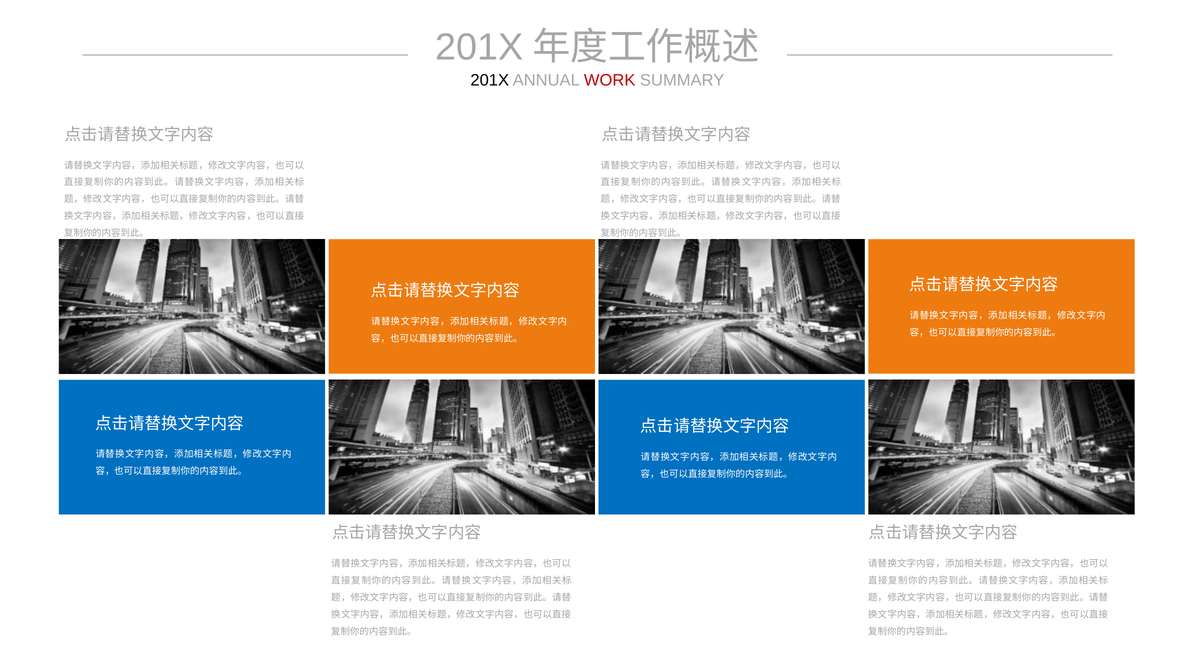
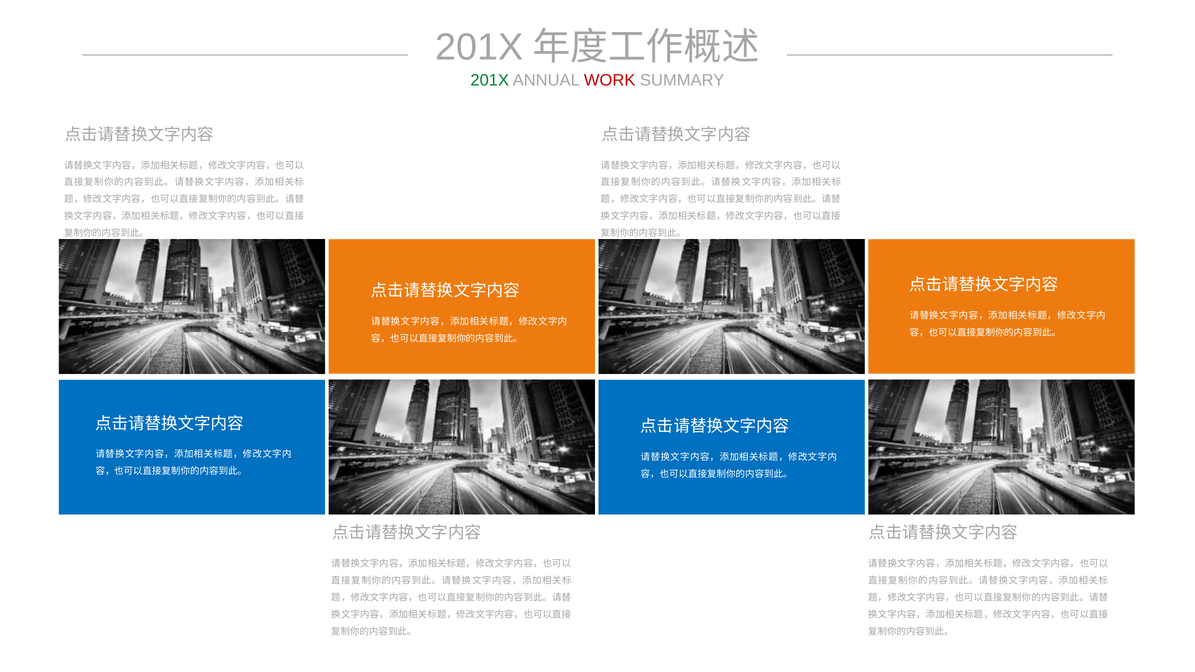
201X at (490, 80) colour: black -> green
